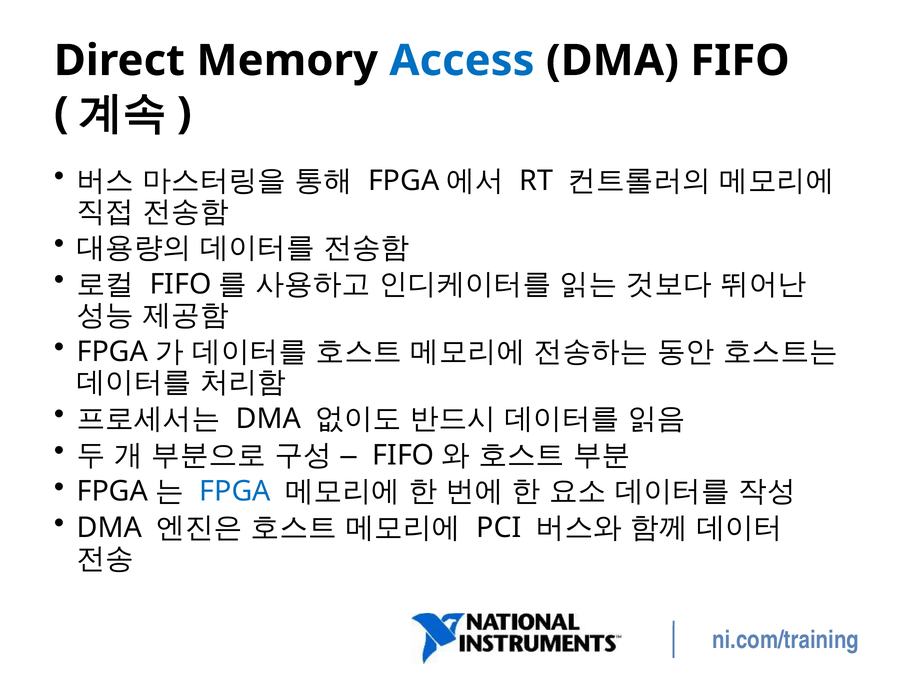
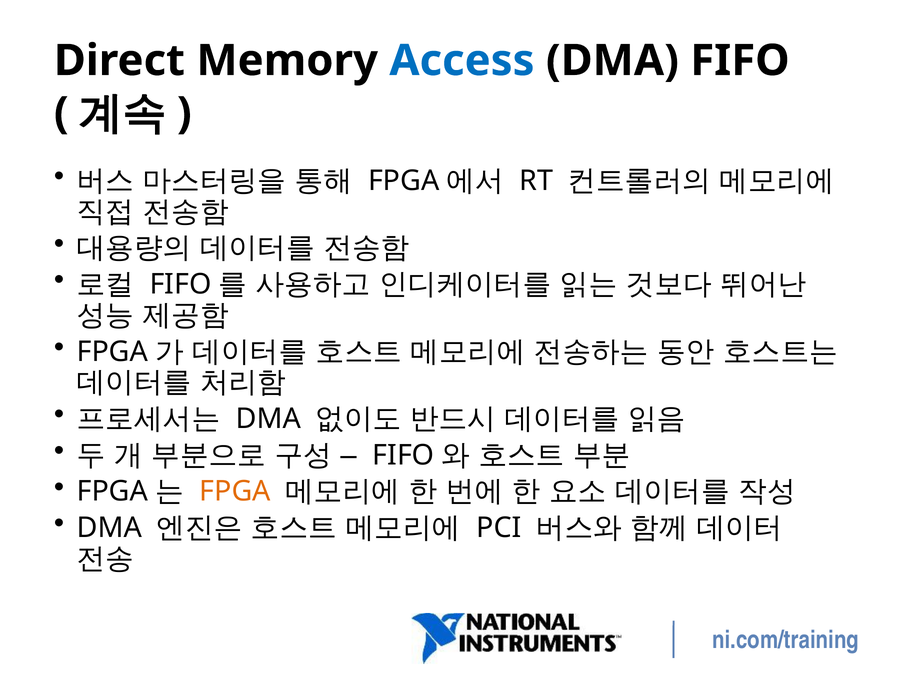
FPGA at (235, 492) colour: blue -> orange
